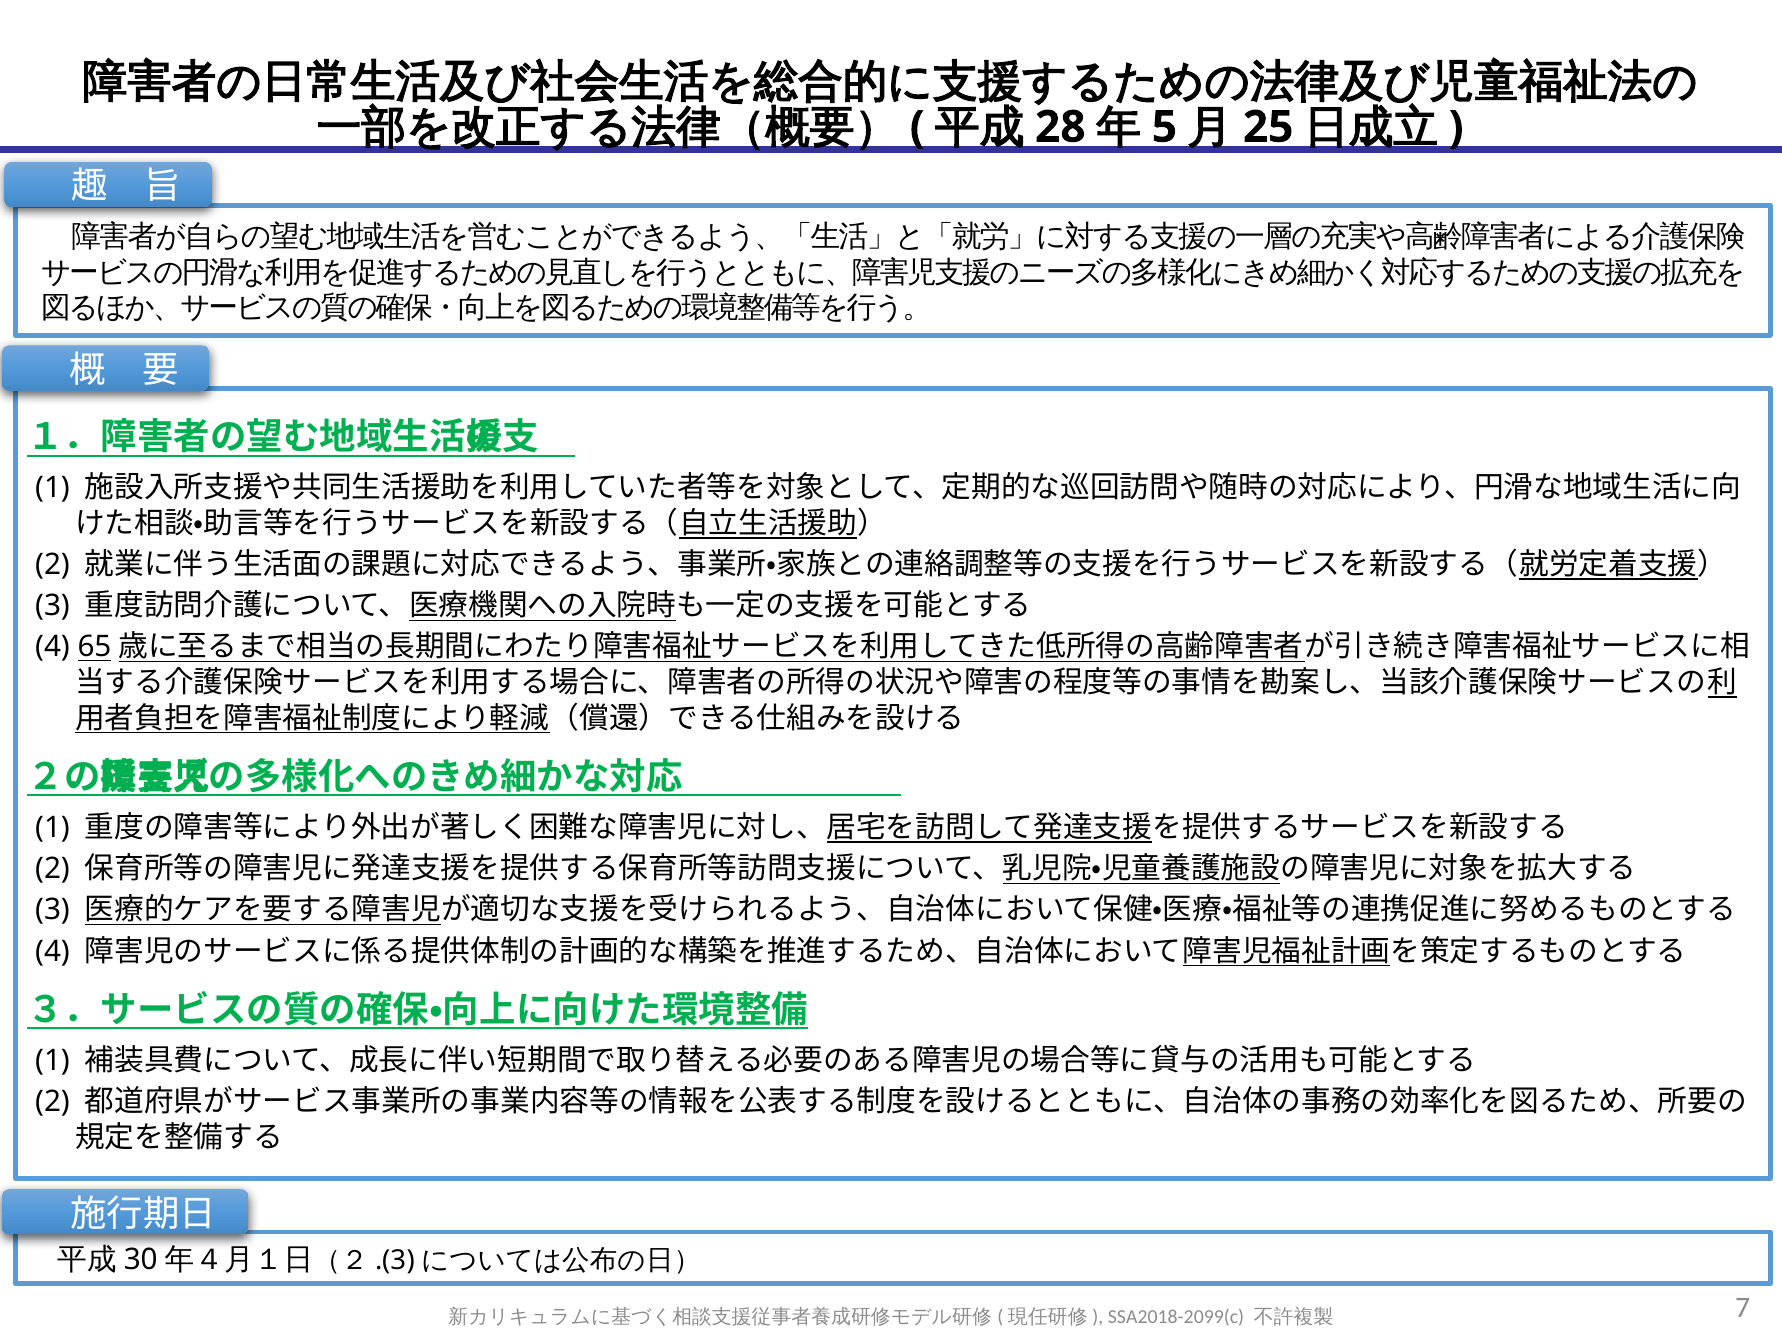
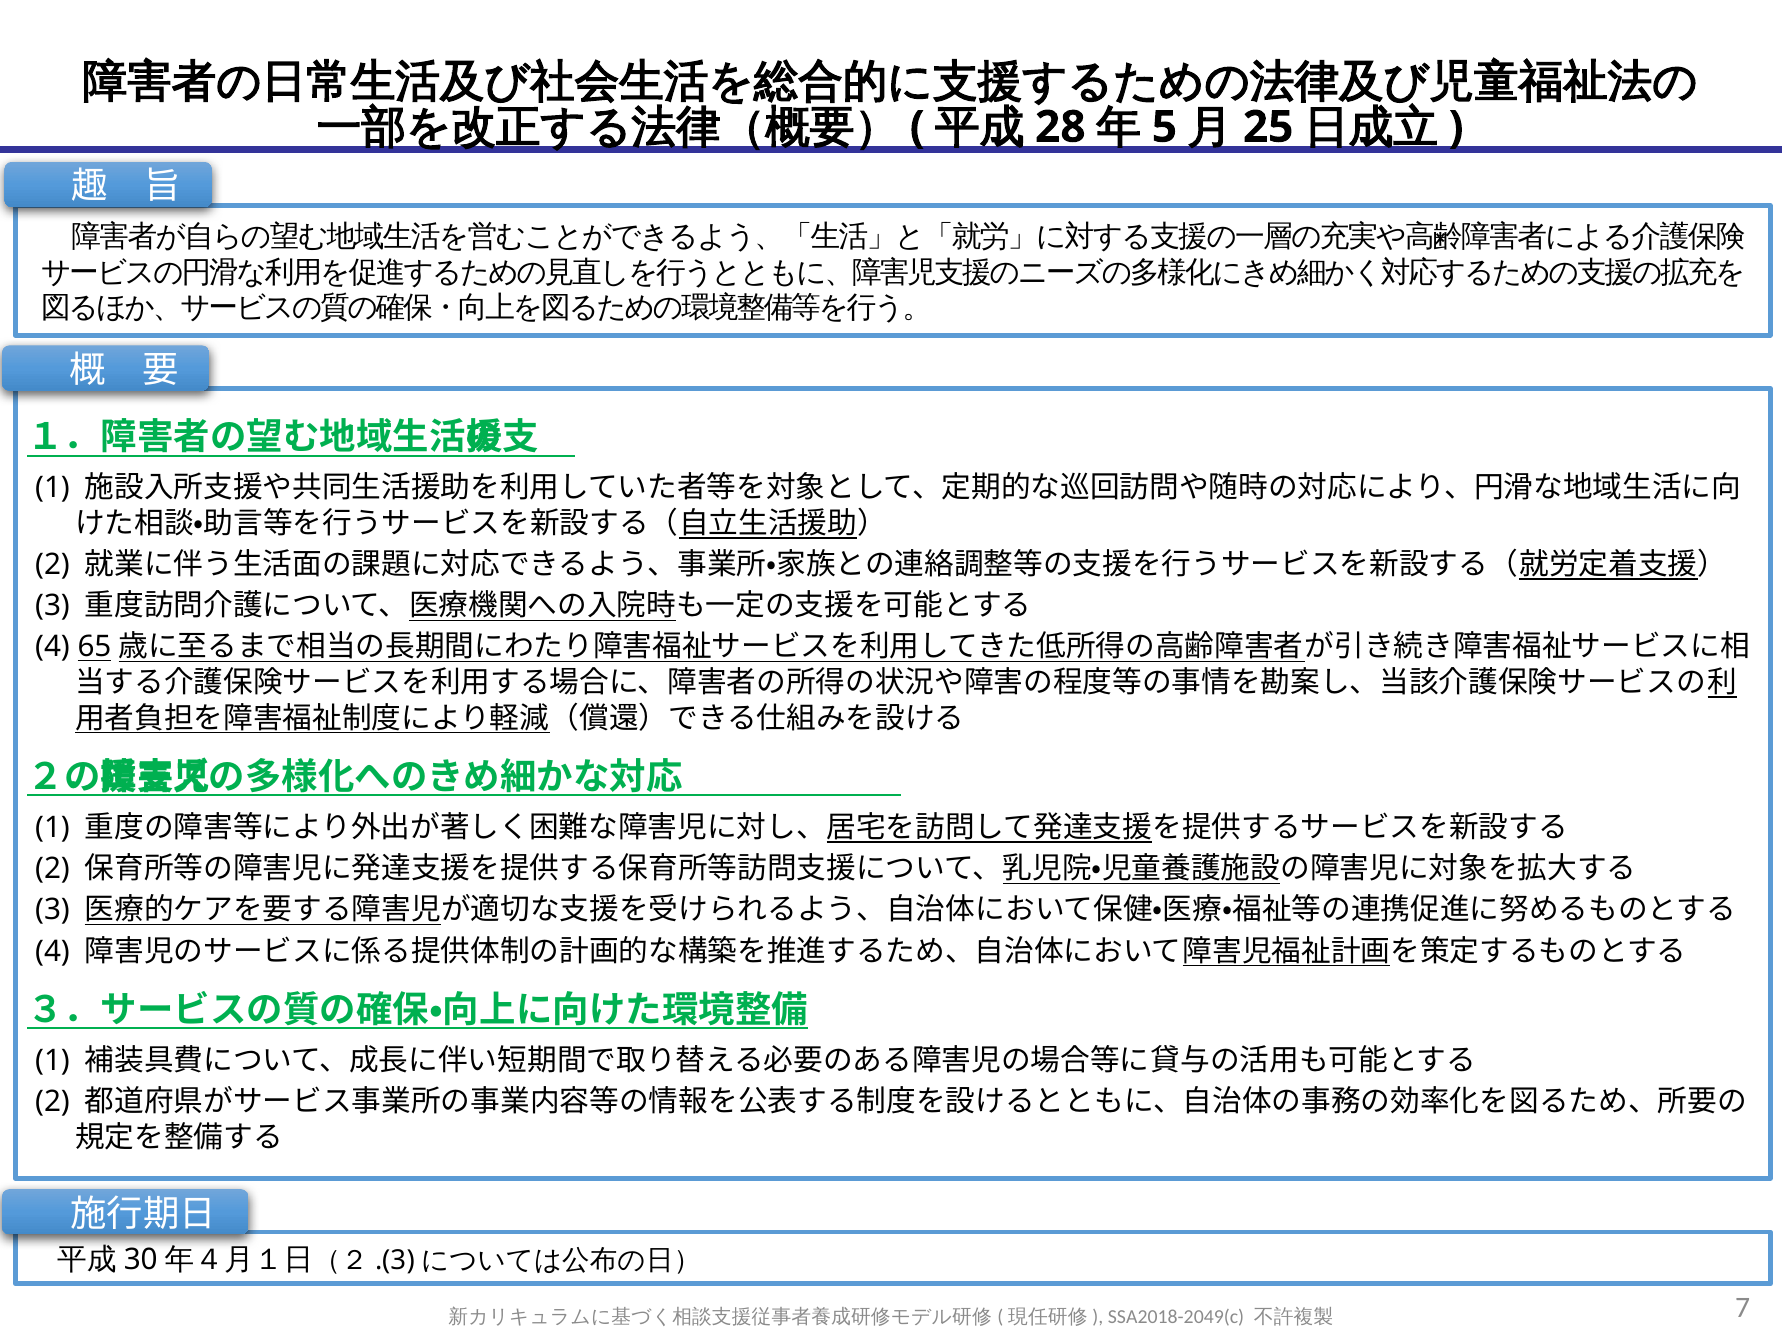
SSA2018-2099(c: SSA2018-2099(c -> SSA2018-2049(c
